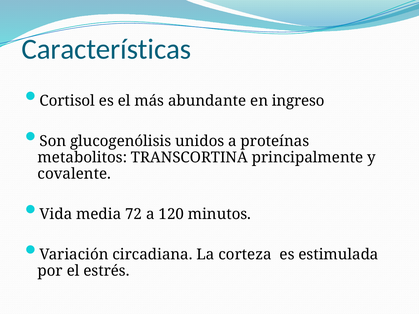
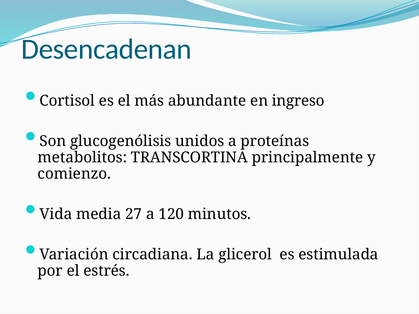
Características: Características -> Desencadenan
covalente: covalente -> comienzo
72: 72 -> 27
corteza: corteza -> glicerol
